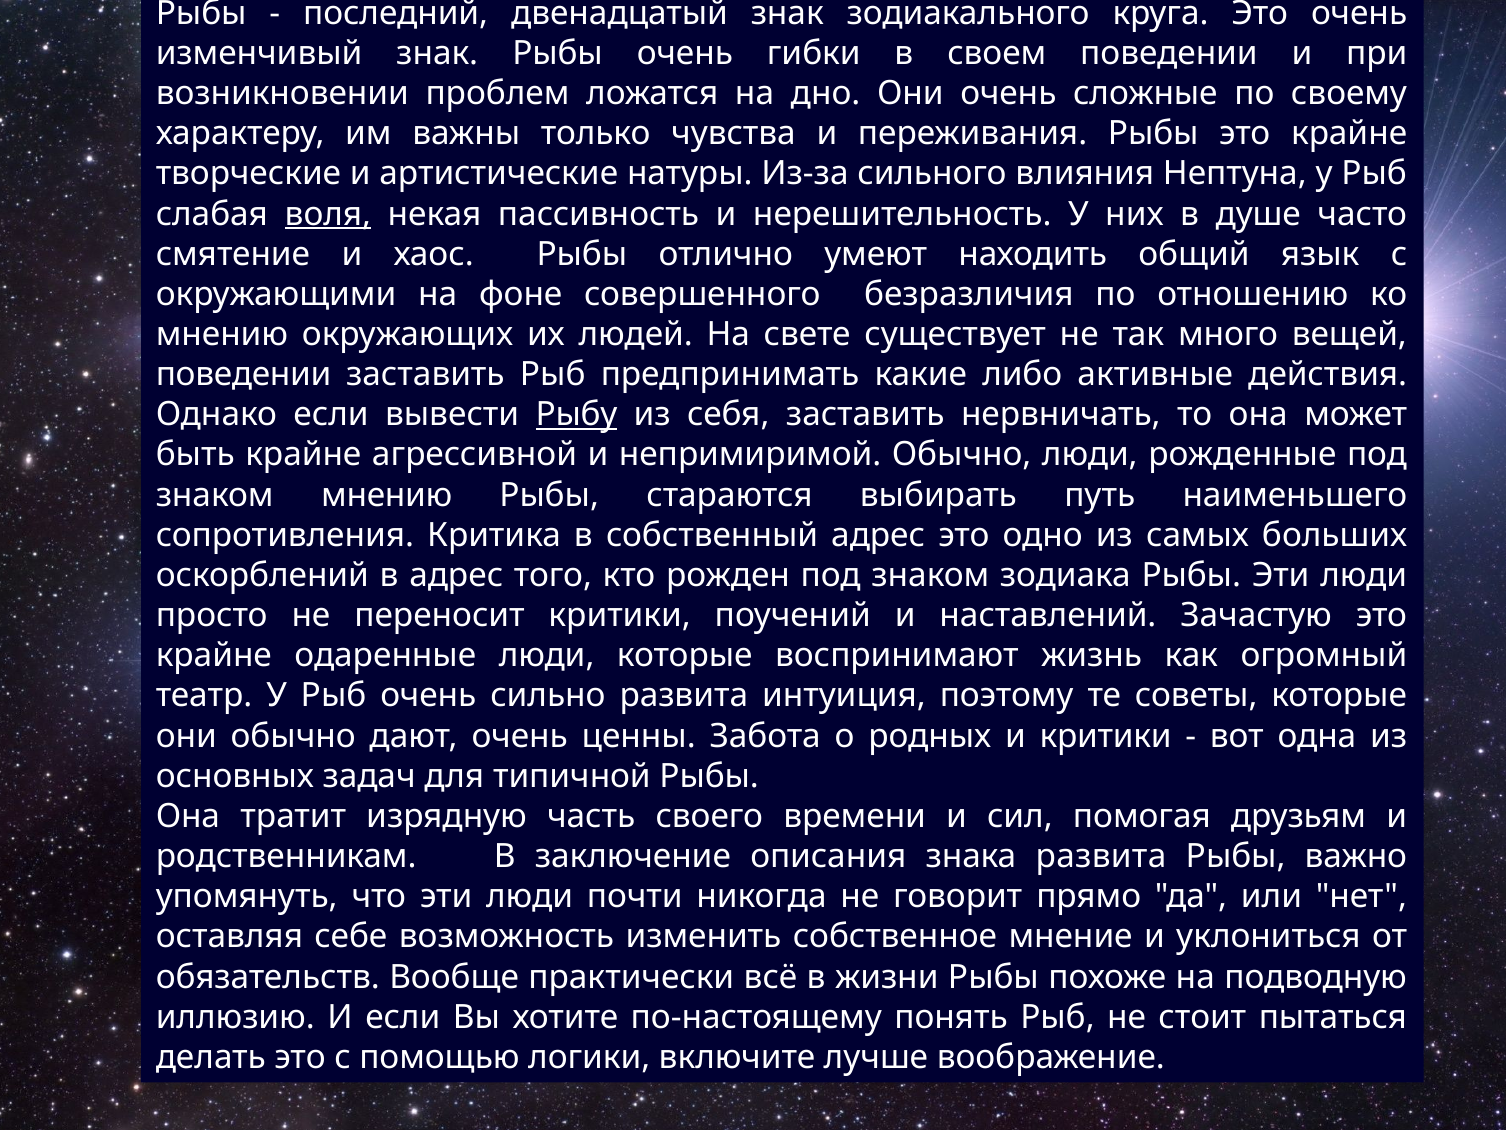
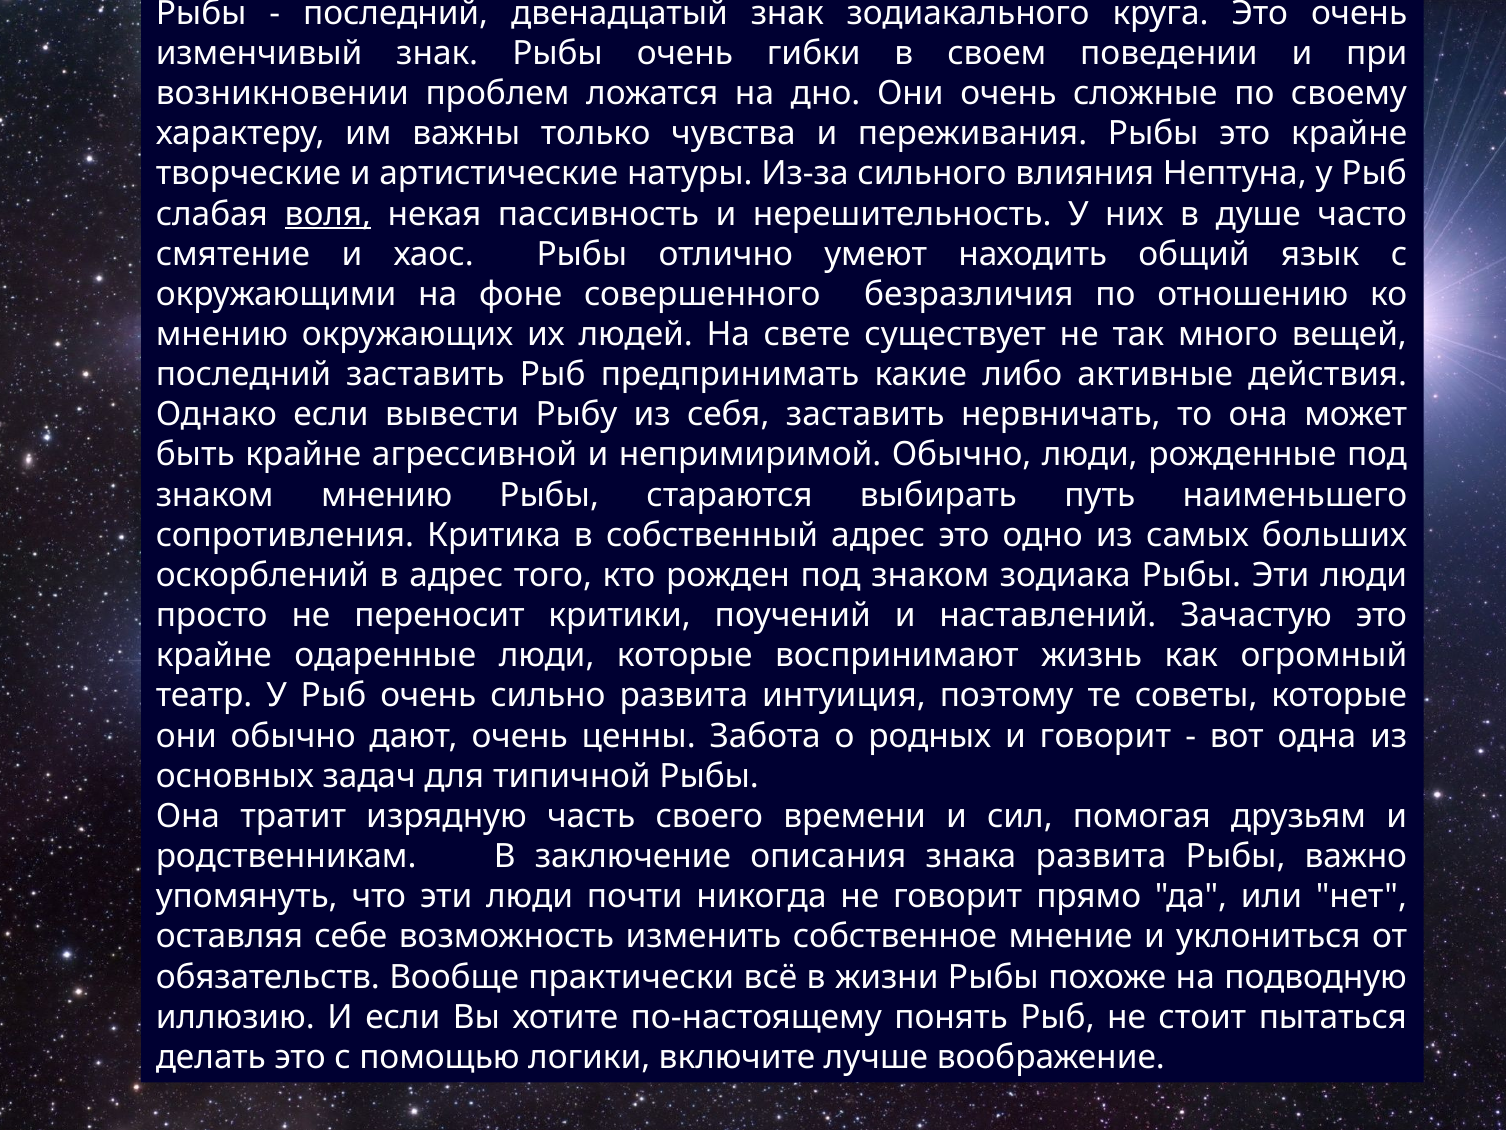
поведении at (244, 374): поведении -> последний
Рыбу underline: present -> none
и критики: критики -> говорит
